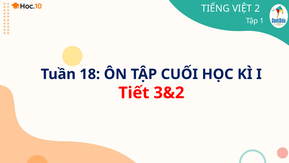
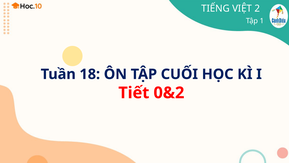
3&2: 3&2 -> 0&2
